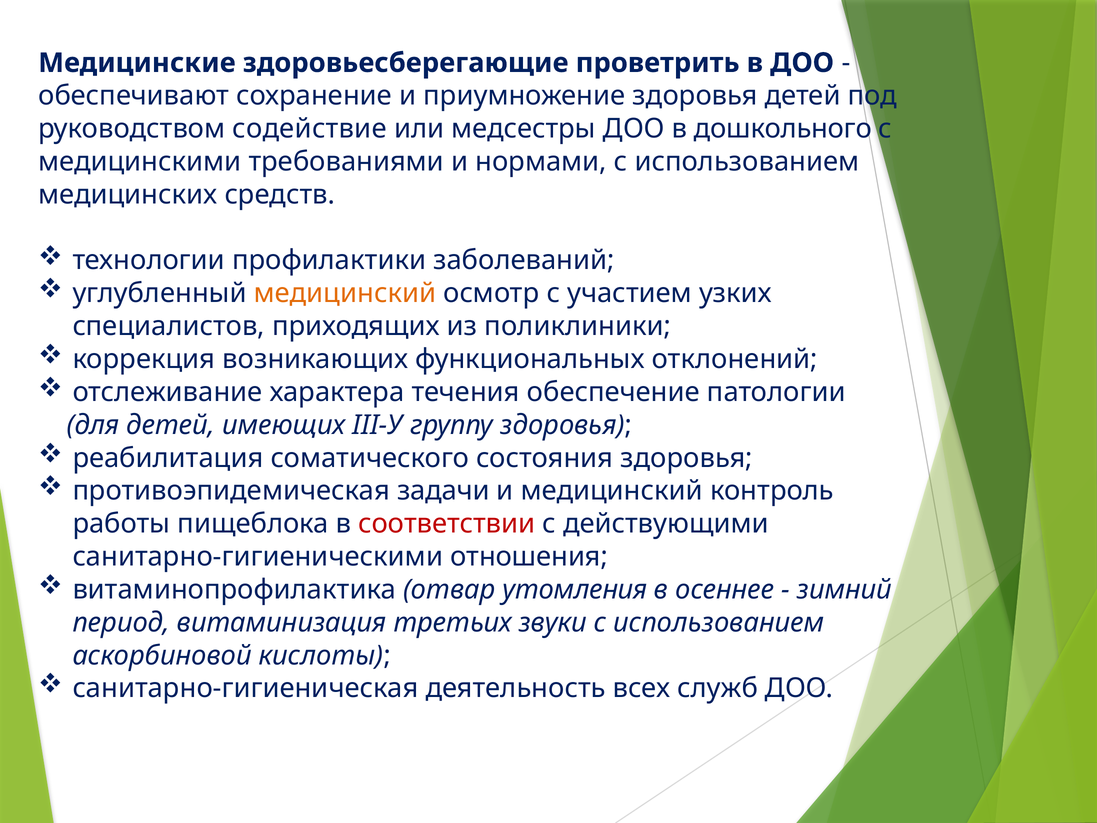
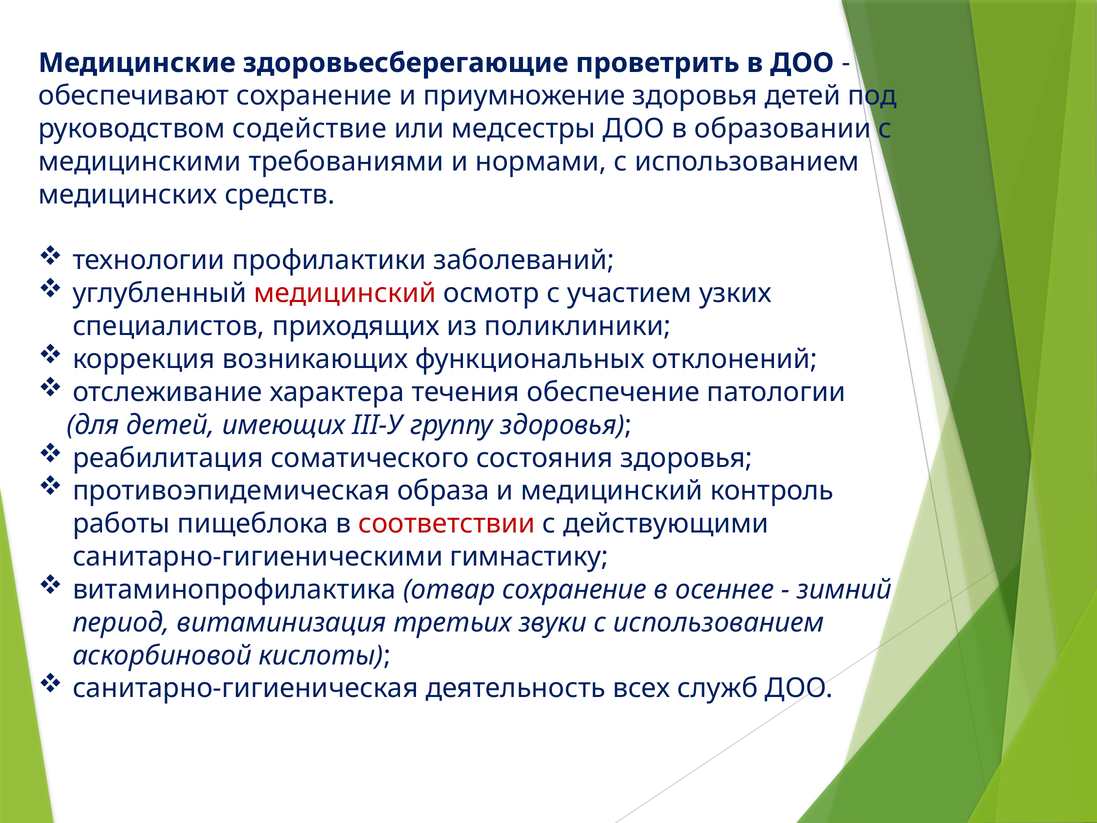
дошкольного: дошкольного -> образовании
медицинский at (345, 293) colour: orange -> red
задачи: задачи -> образа
отношения: отношения -> гимнастику
отвар утомления: утомления -> сохранение
